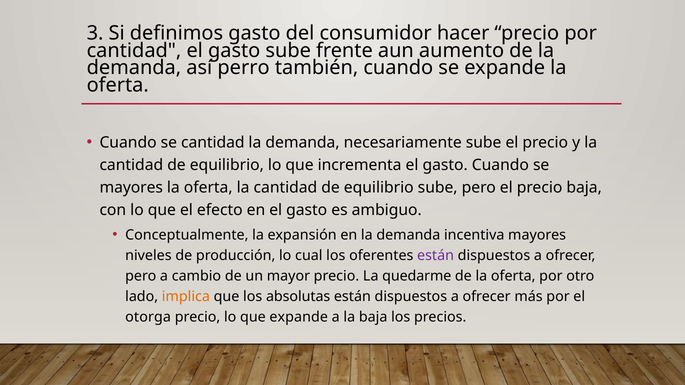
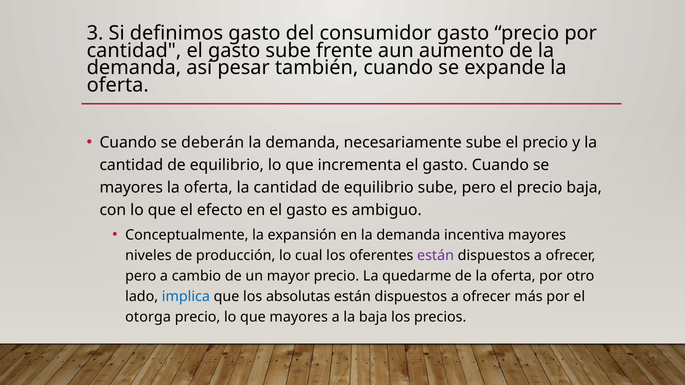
consumidor hacer: hacer -> gasto
perro: perro -> pesar
se cantidad: cantidad -> deberán
implica colour: orange -> blue
que expande: expande -> mayores
